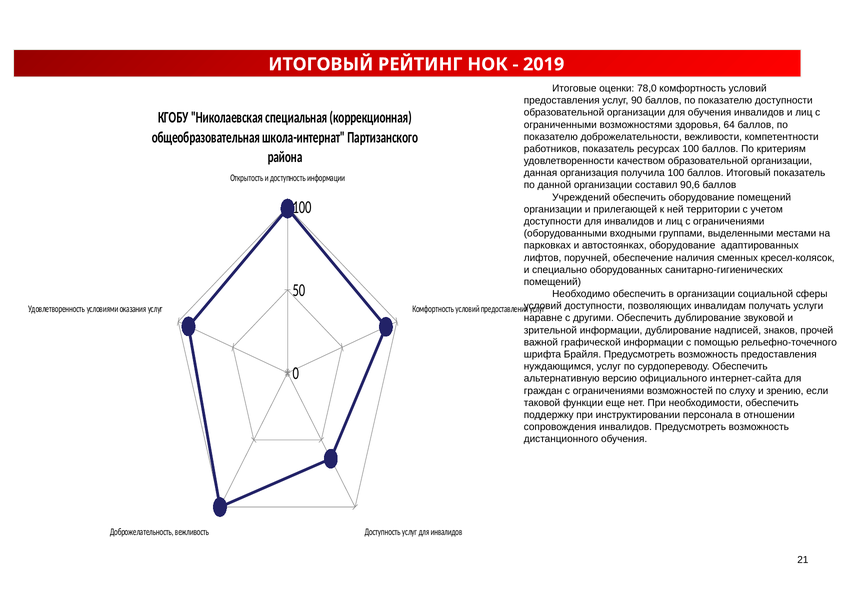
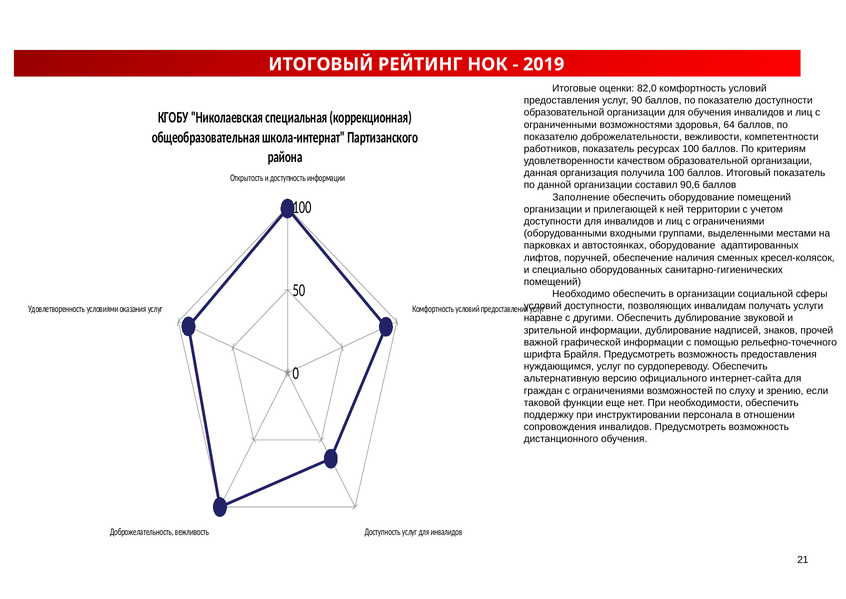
78,0: 78,0 -> 82,0
Учреждений: Учреждений -> Заполнение
